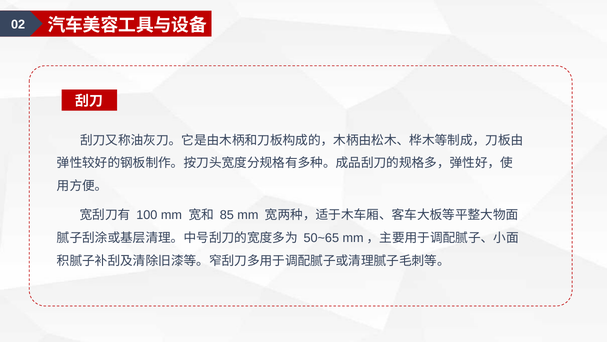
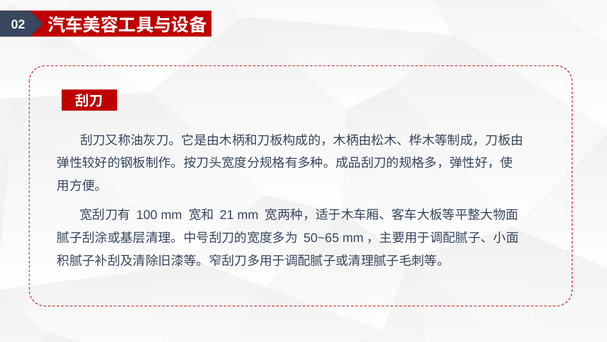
85: 85 -> 21
